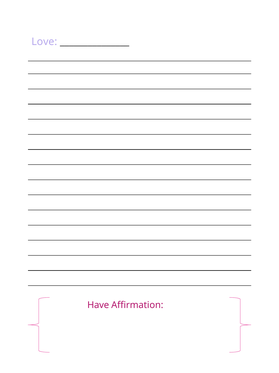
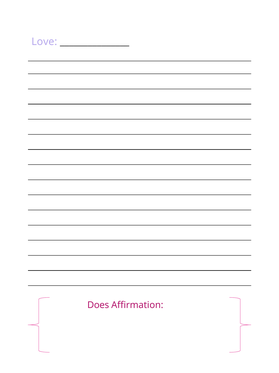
Have: Have -> Does
